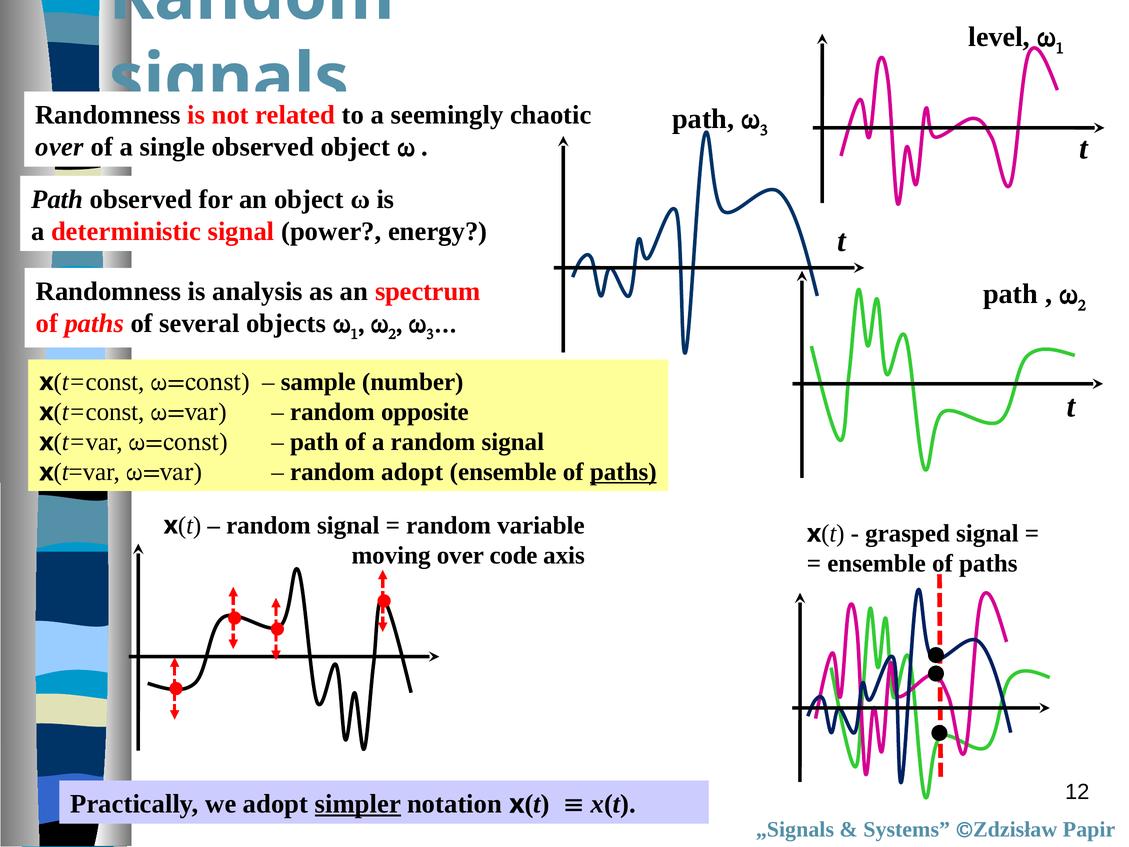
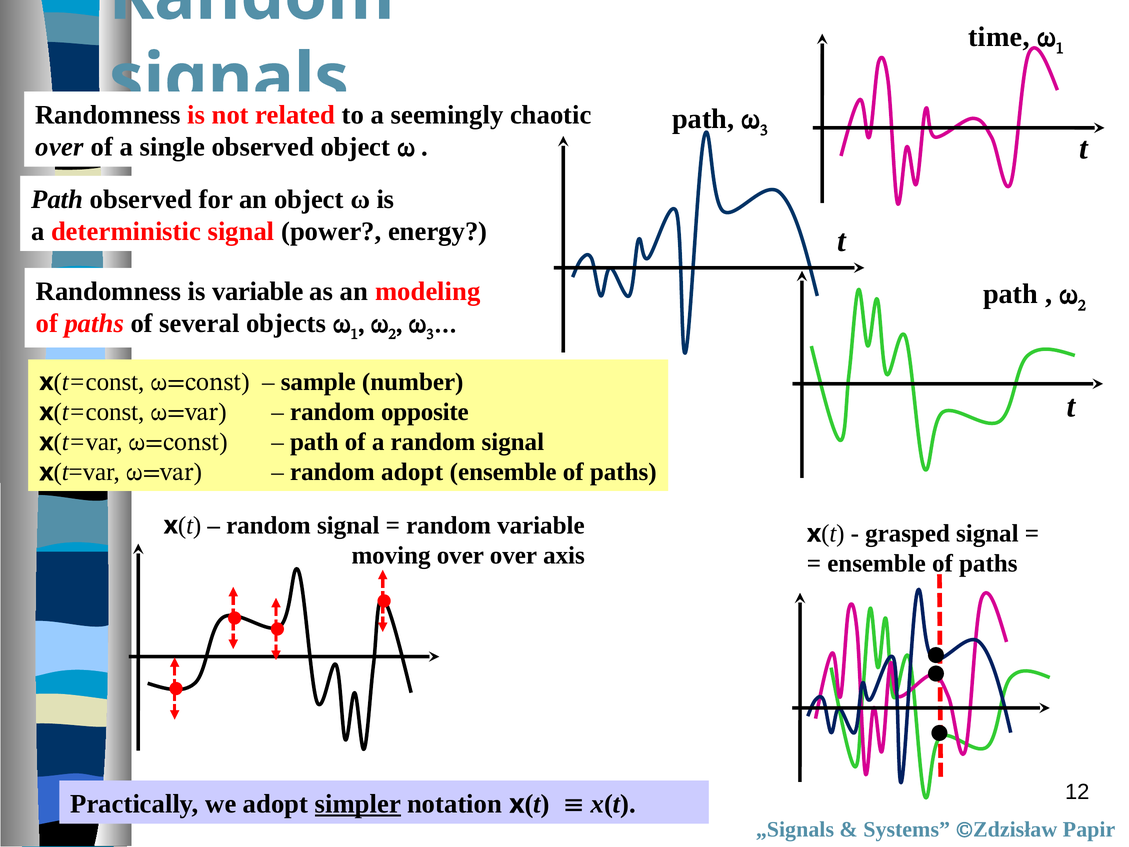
level: level -> time
is analysis: analysis -> variable
spectrum: spectrum -> modeling
paths at (623, 472) underline: present -> none
over code: code -> over
